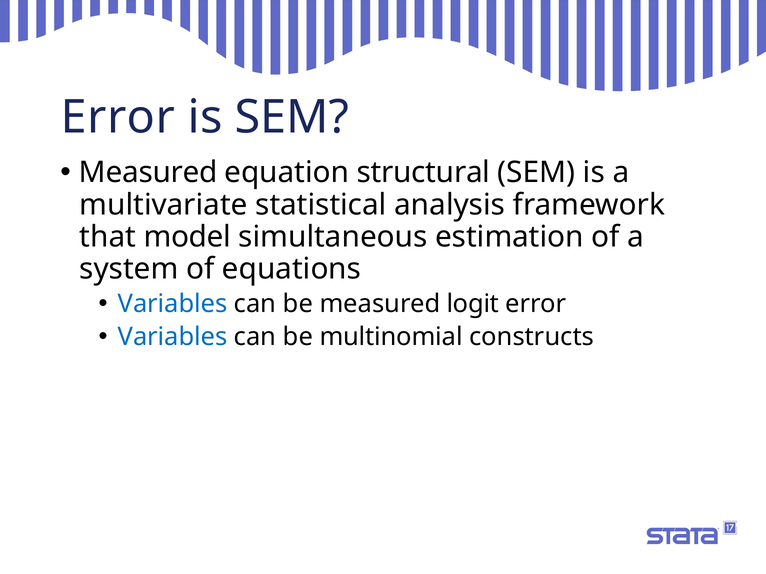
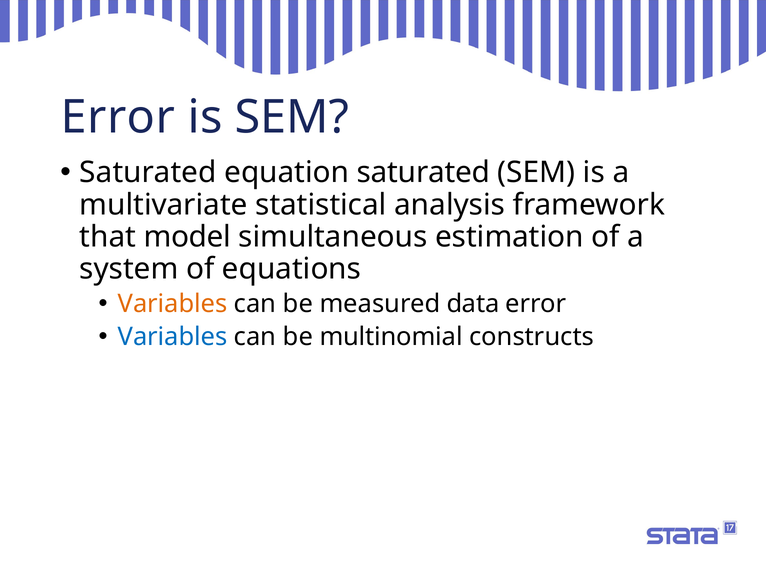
Measured at (148, 173): Measured -> Saturated
equation structural: structural -> saturated
Variables at (173, 304) colour: blue -> orange
logit: logit -> data
